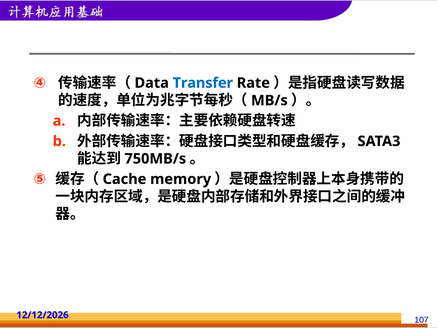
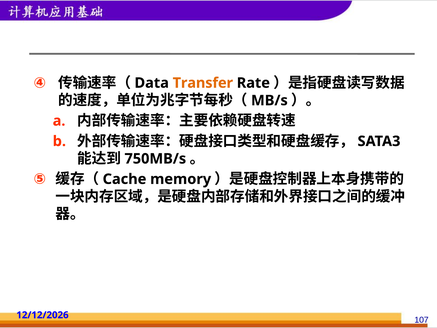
Transfer colour: blue -> orange
